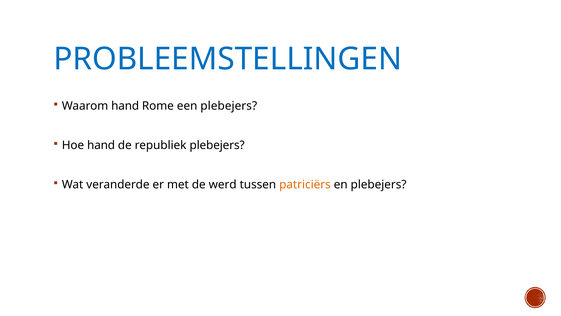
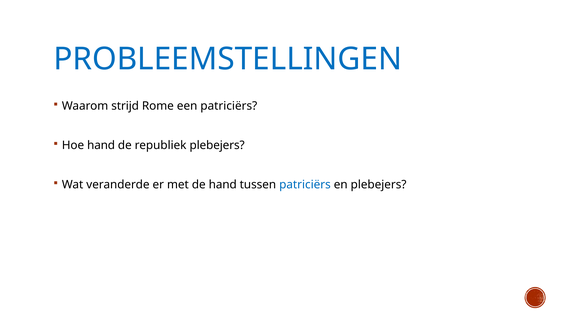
Waarom hand: hand -> strijd
een plebejers: plebejers -> patriciërs
de werd: werd -> hand
patriciërs at (305, 184) colour: orange -> blue
